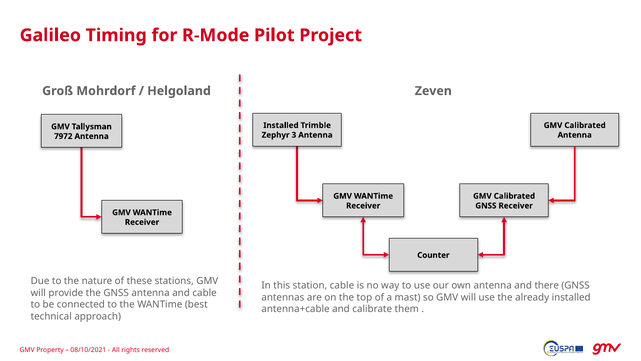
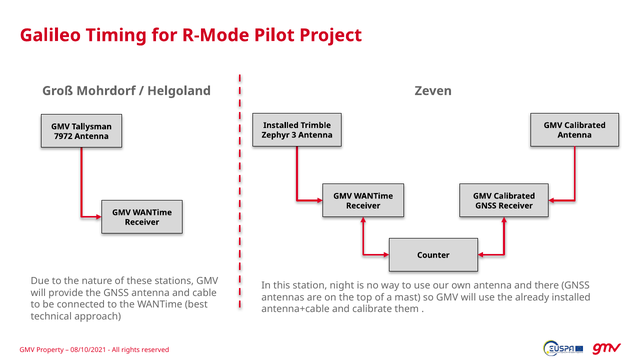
station cable: cable -> night
